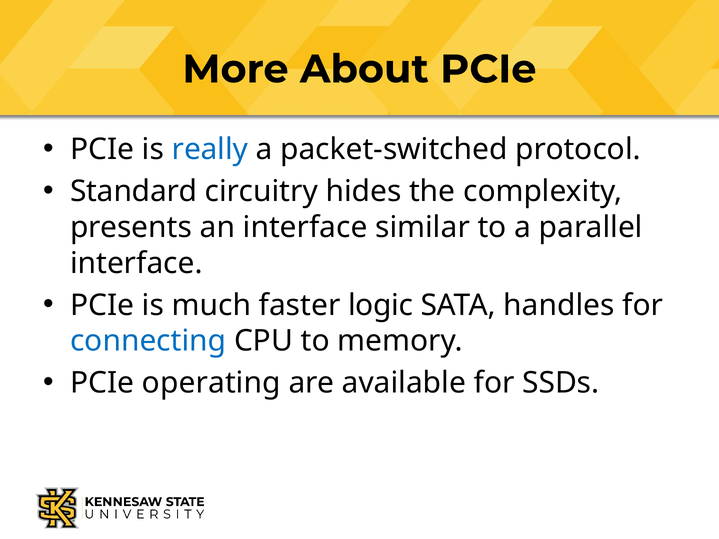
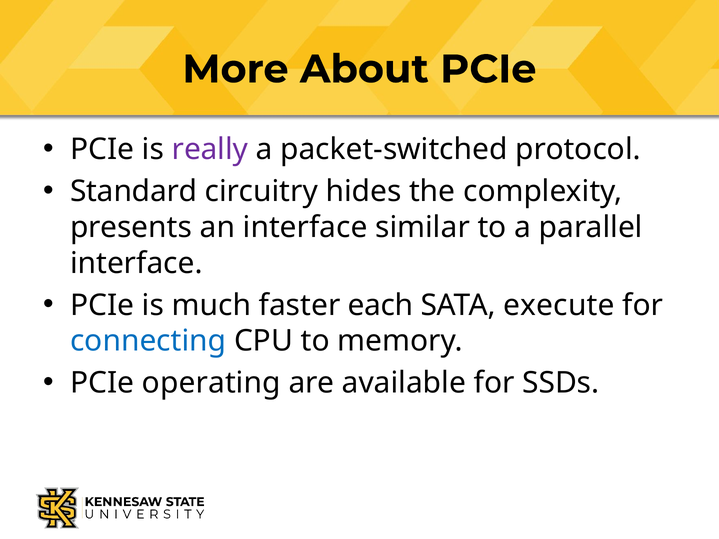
really colour: blue -> purple
logic: logic -> each
handles: handles -> execute
